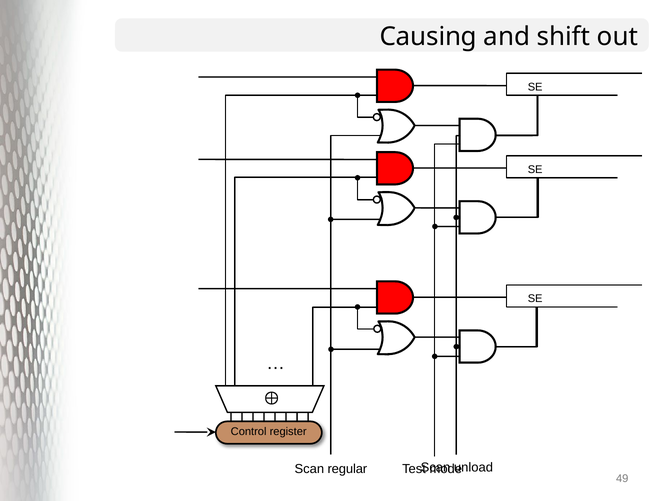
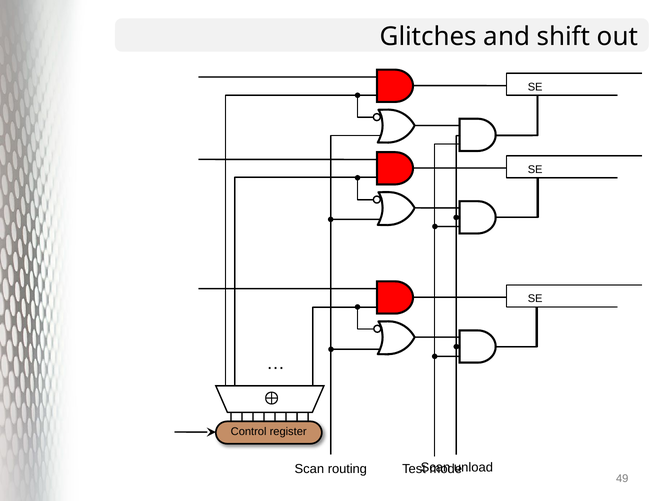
Causing: Causing -> Glitches
regular: regular -> routing
